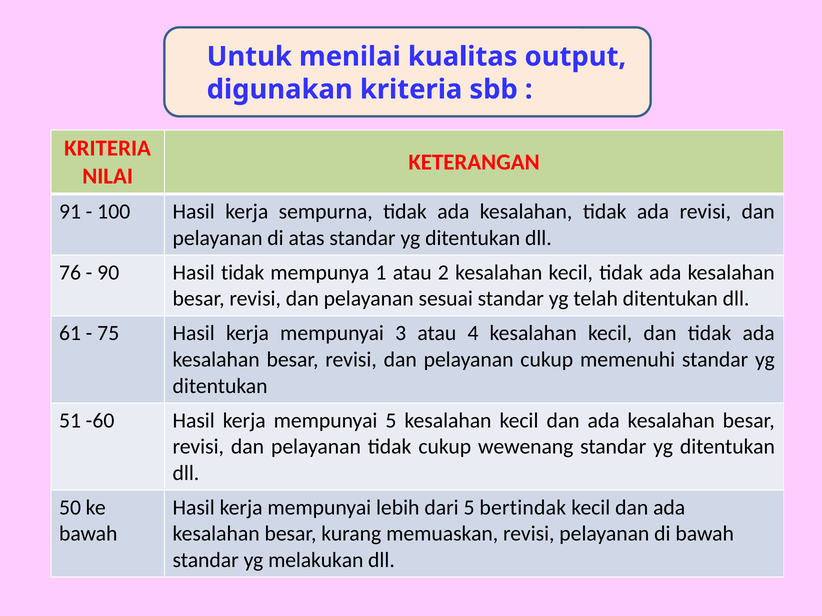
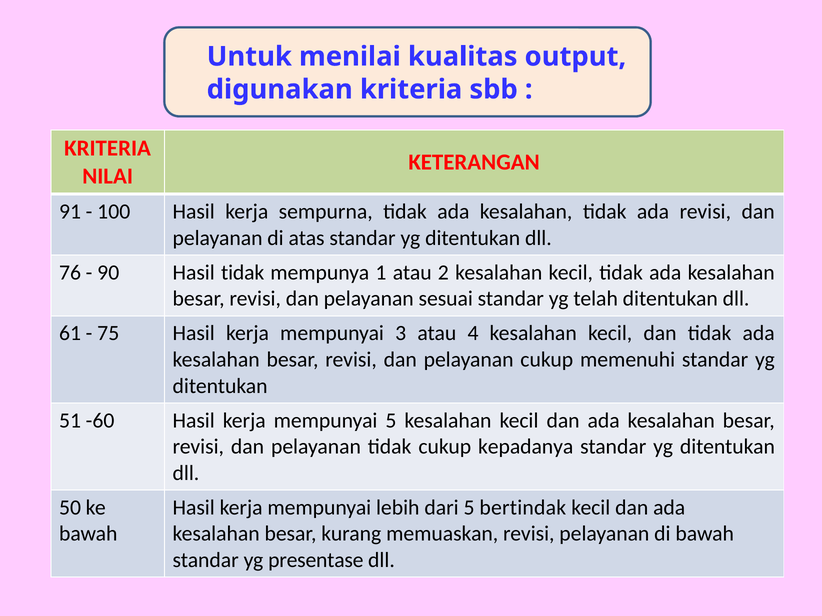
wewenang: wewenang -> kepadanya
melakukan: melakukan -> presentase
